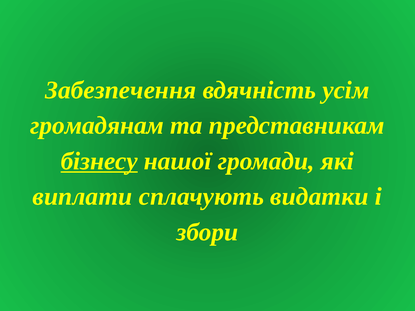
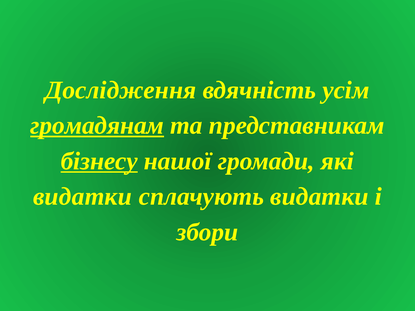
Забезпечення: Забезпечення -> Дослідження
громадянам underline: none -> present
виплати at (82, 197): виплати -> видатки
